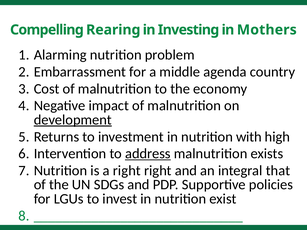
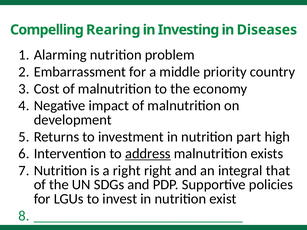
Mothers: Mothers -> Diseases
agenda: agenda -> priority
development underline: present -> none
with: with -> part
